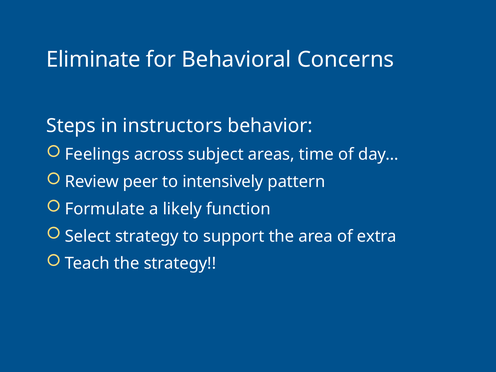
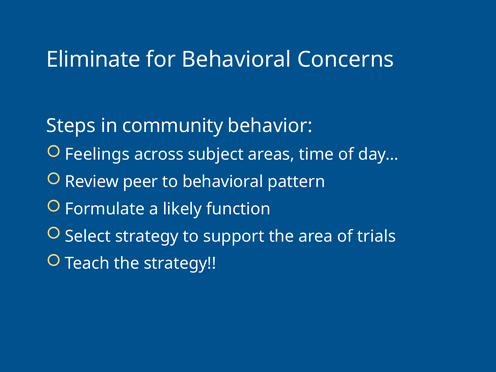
instructors: instructors -> community
to intensively: intensively -> behavioral
extra: extra -> trials
